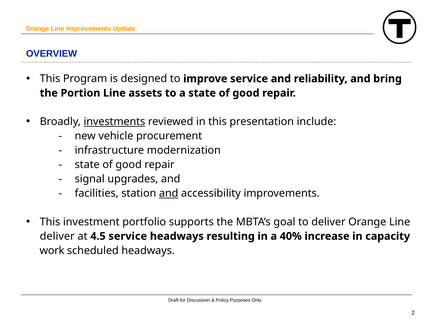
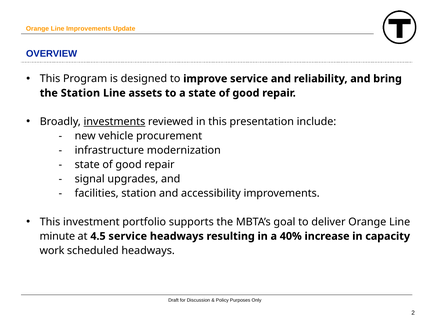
the Portion: Portion -> Station
and at (169, 194) underline: present -> none
deliver at (57, 237): deliver -> minute
